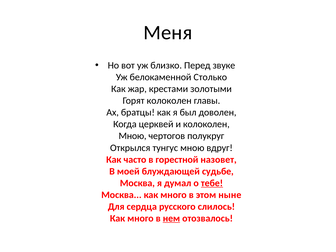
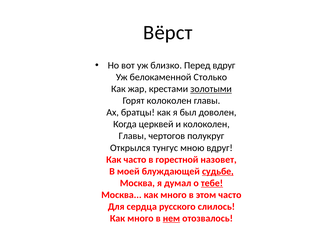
Меня: Меня -> Вёрст
Перед звуке: звуке -> вдруг
золотыми underline: none -> present
Мною at (133, 136): Мною -> Главы
судьбе underline: none -> present
этом ныне: ныне -> часто
